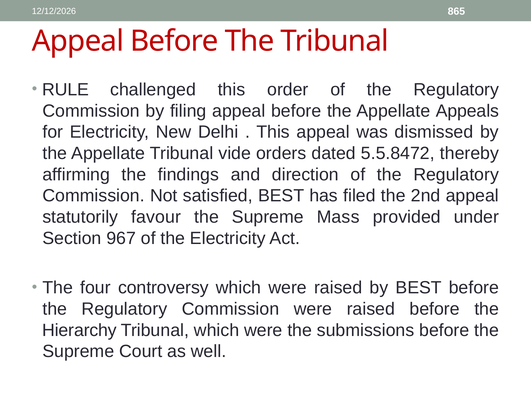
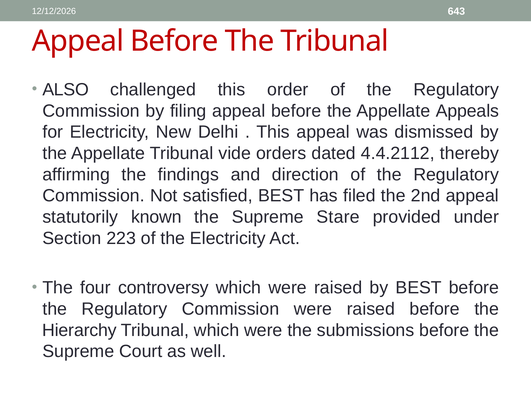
865: 865 -> 643
RULE: RULE -> ALSO
5.5.8472: 5.5.8472 -> 4.4.2112
favour: favour -> known
Mass: Mass -> Stare
967: 967 -> 223
